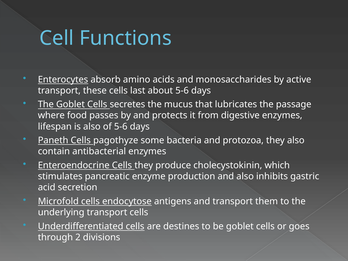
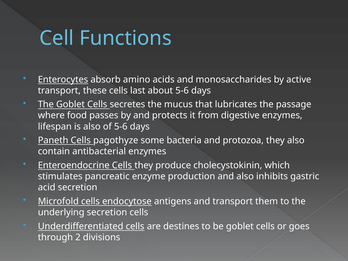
underlying transport: transport -> secretion
